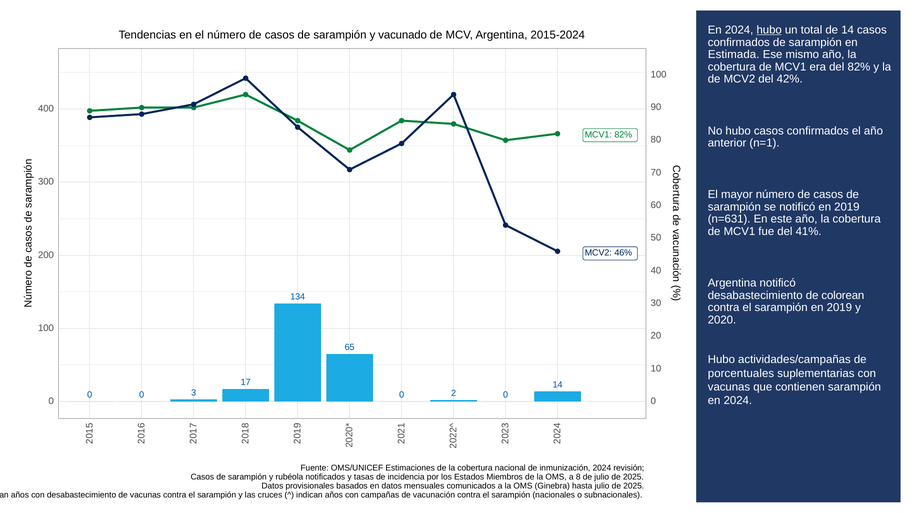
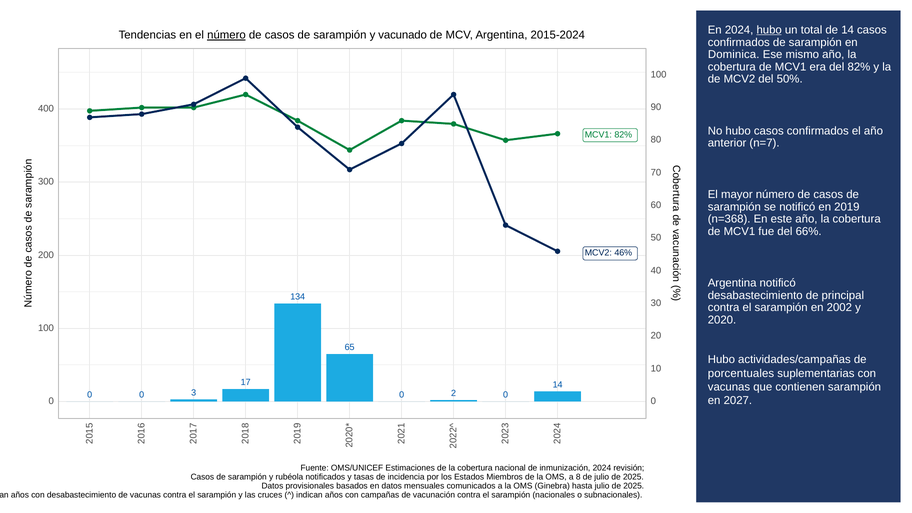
número at (226, 35) underline: none -> present
Estimada: Estimada -> Dominica
42%: 42% -> 50%
n=1: n=1 -> n=7
n=631: n=631 -> n=368
41%: 41% -> 66%
colorean: colorean -> principal
sarampión en 2019: 2019 -> 2002
2024 at (738, 401): 2024 -> 2027
